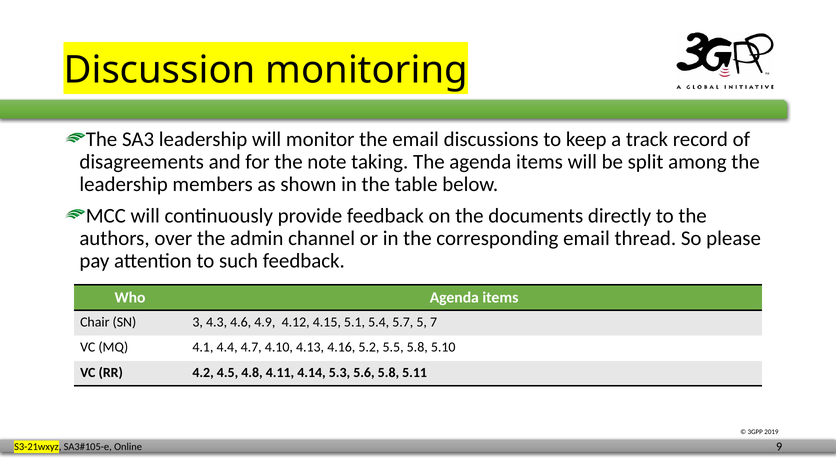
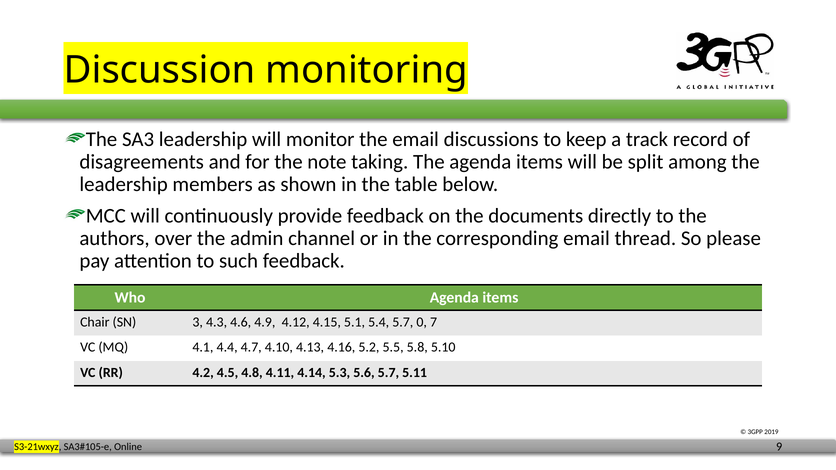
5: 5 -> 0
5.6 5.8: 5.8 -> 5.7
